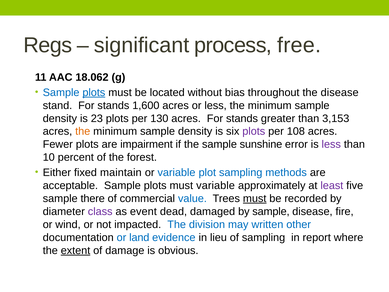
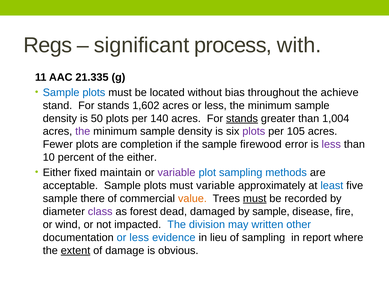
free: free -> with
18.062: 18.062 -> 21.335
plots at (94, 92) underline: present -> none
the disease: disease -> achieve
1,600: 1,600 -> 1,602
23: 23 -> 50
130: 130 -> 140
stands at (242, 118) underline: none -> present
3,153: 3,153 -> 1,004
the at (83, 131) colour: orange -> purple
108: 108 -> 105
impairment: impairment -> completion
sunshine: sunshine -> firewood
the forest: forest -> either
variable at (176, 172) colour: blue -> purple
least colour: purple -> blue
value colour: blue -> orange
event: event -> forest
land at (139, 237): land -> less
